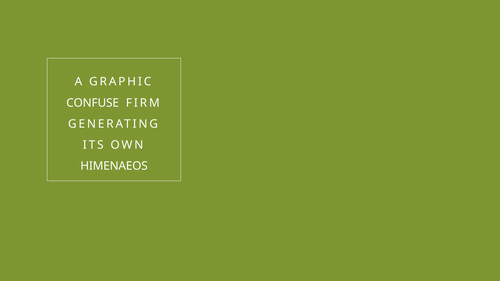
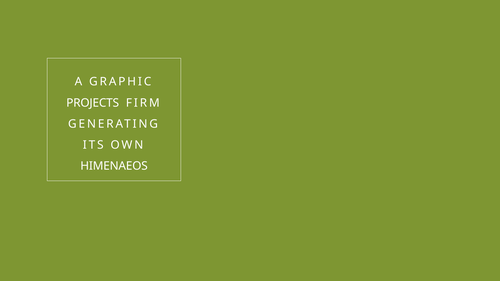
CONFUSE: CONFUSE -> PROJECTS
